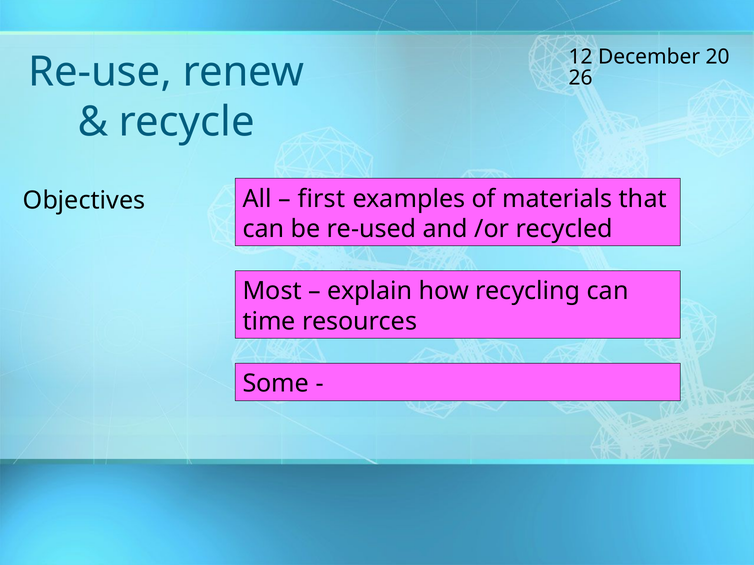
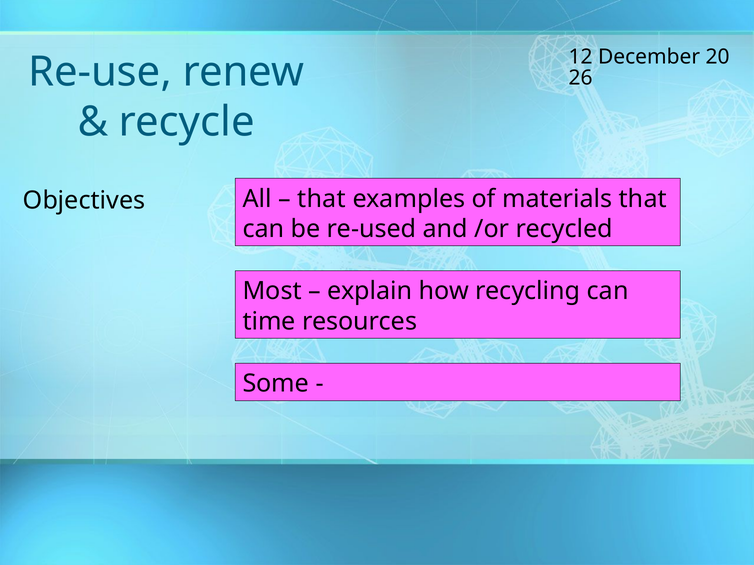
first at (322, 199): first -> that
